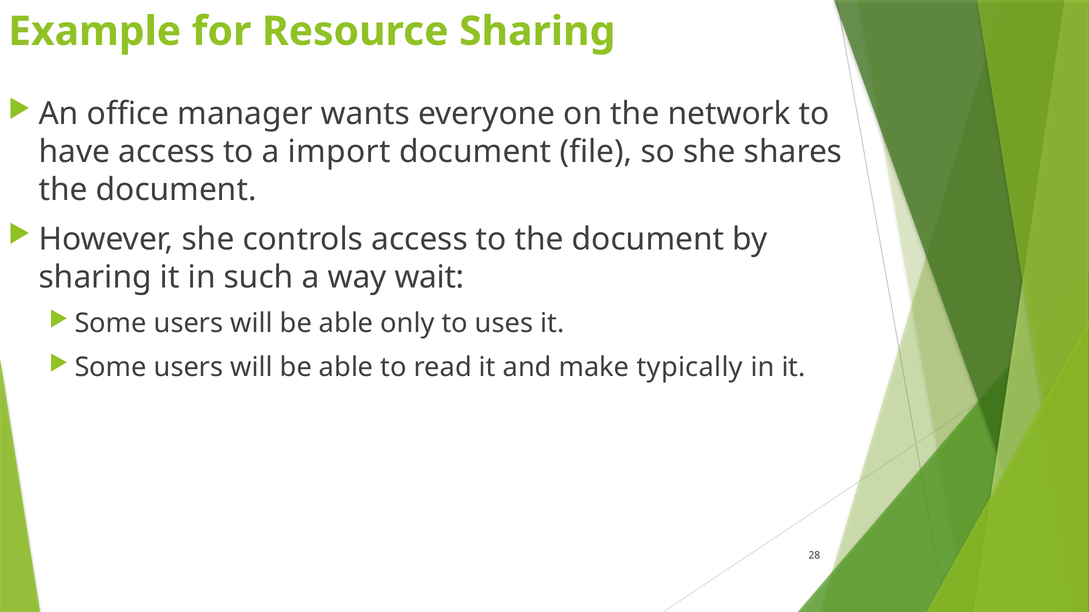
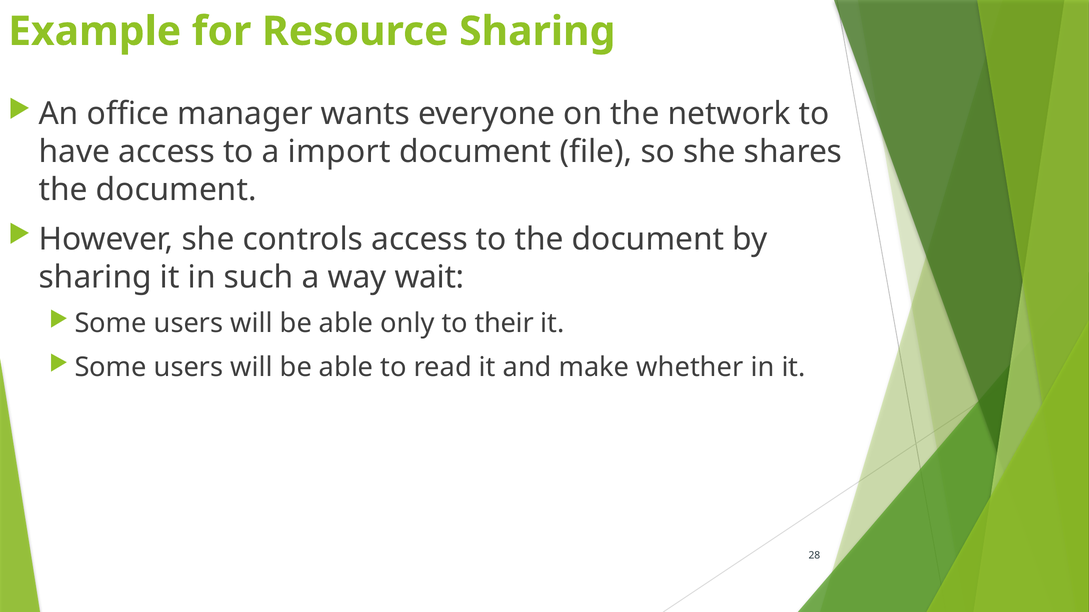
uses: uses -> their
typically: typically -> whether
